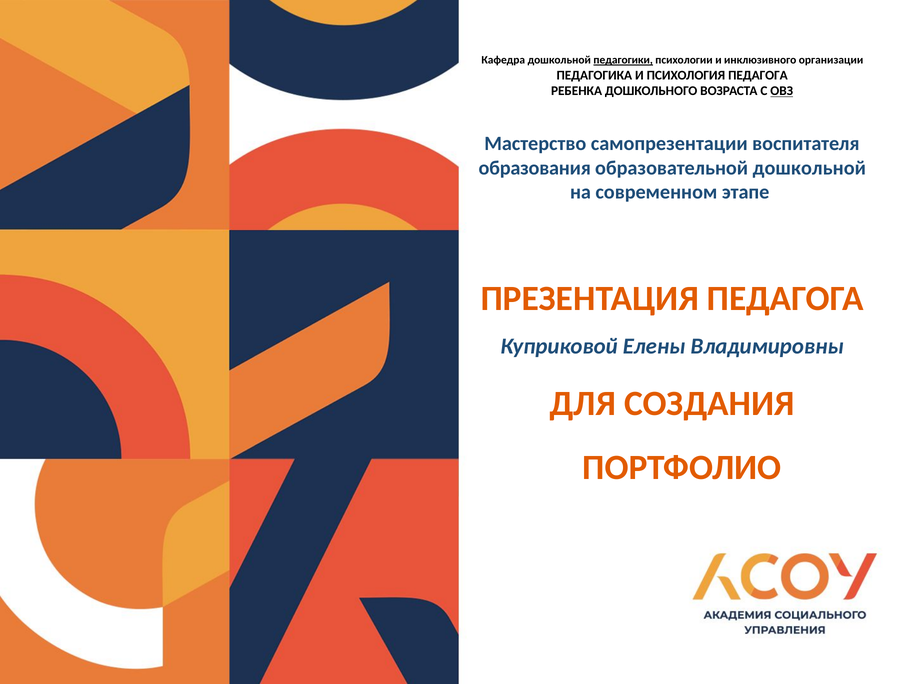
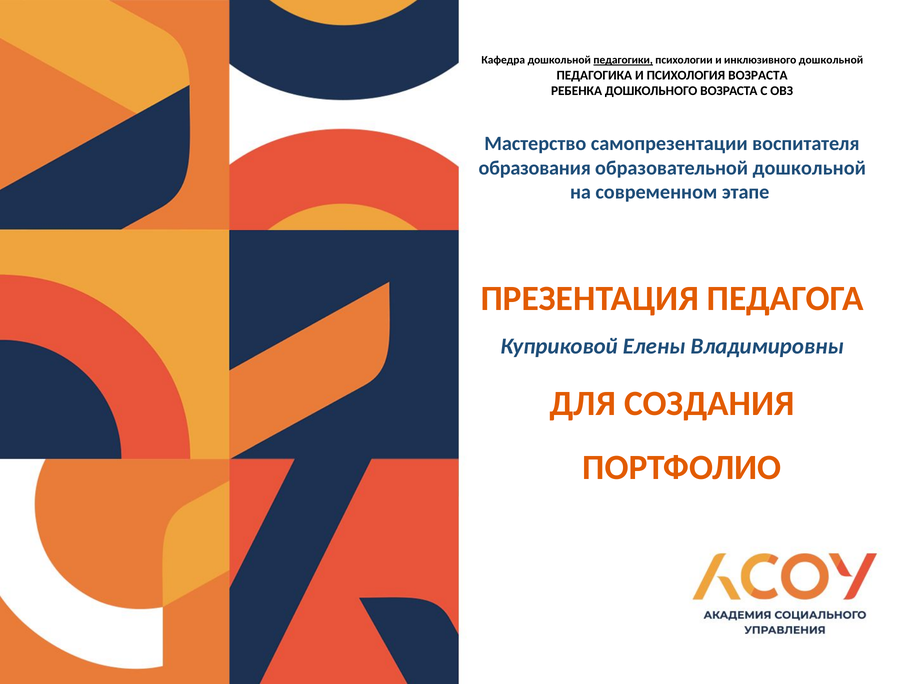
инклюзивного организации: организации -> дошкольной
ПСИХОЛОГИЯ ПЕДАГОГА: ПЕДАГОГА -> ВОЗРАСТА
ОВЗ underline: present -> none
